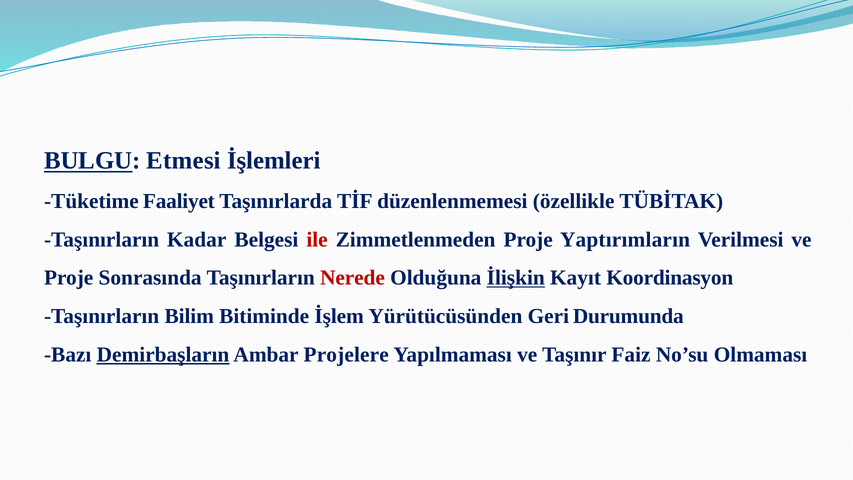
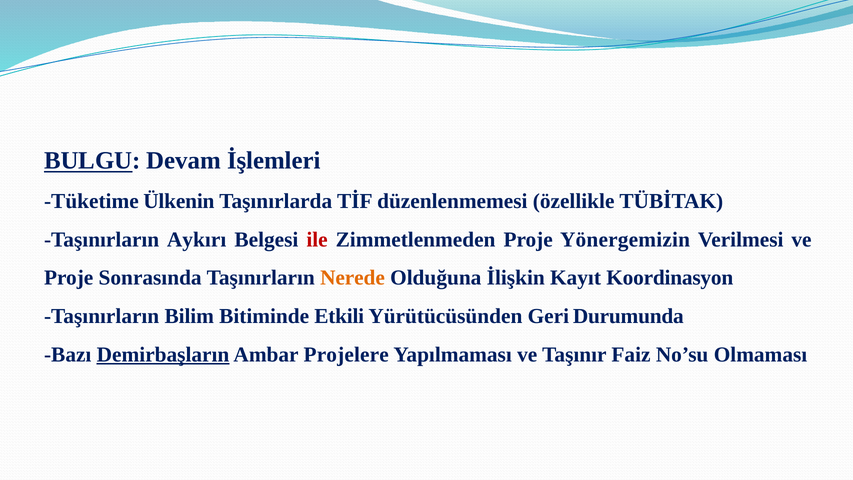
Etmesi: Etmesi -> Devam
Faaliyet: Faaliyet -> Ülkenin
Kadar: Kadar -> Aykırı
Yaptırımların: Yaptırımların -> Yönergemizin
Nerede colour: red -> orange
İlişkin underline: present -> none
İşlem: İşlem -> Etkili
